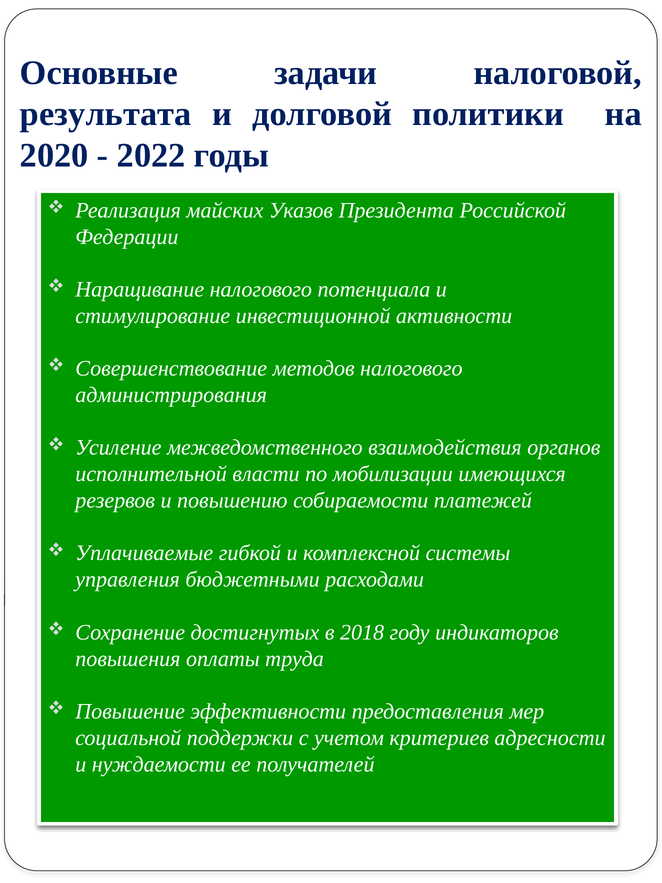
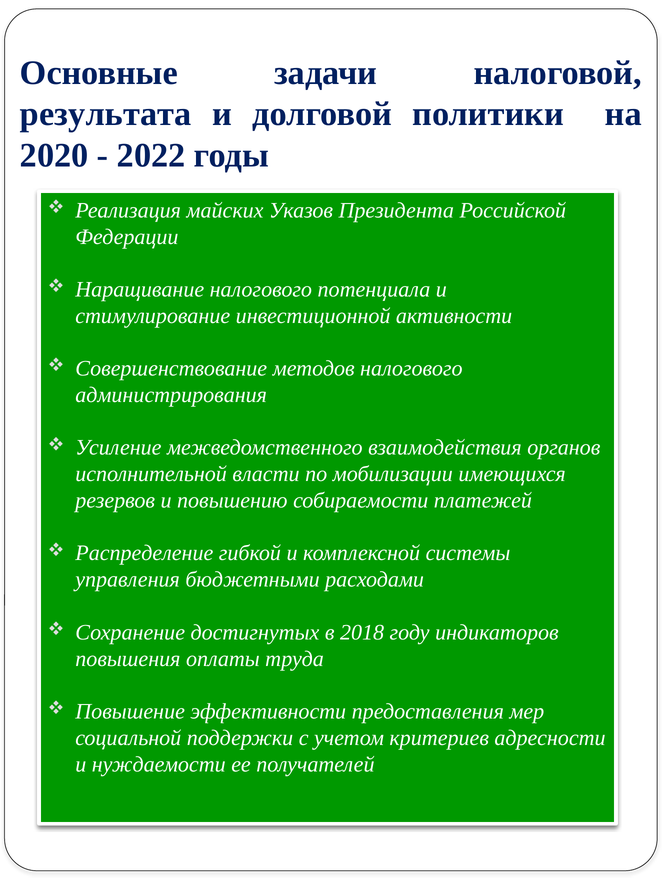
Уплачиваемые: Уплачиваемые -> Распределение
